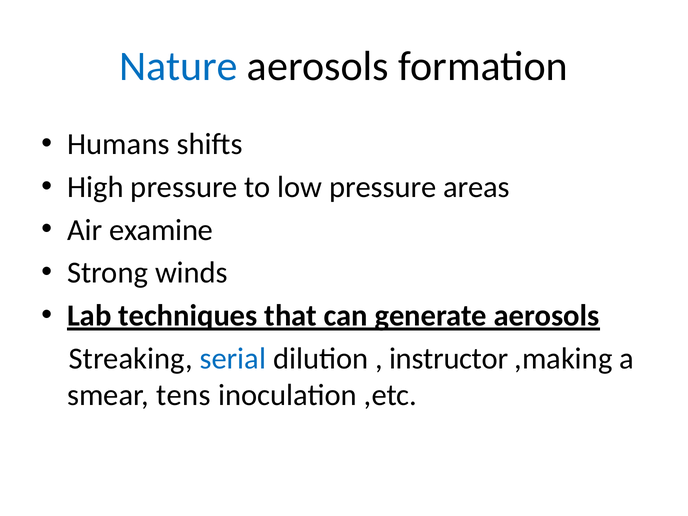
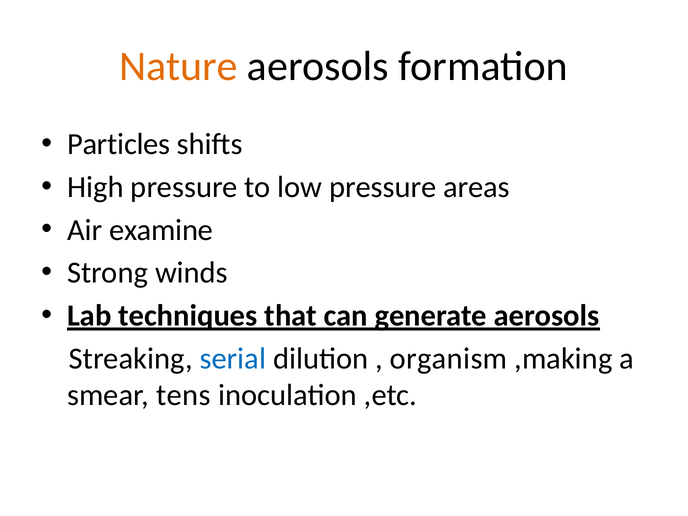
Nature colour: blue -> orange
Humans: Humans -> Particles
instructor: instructor -> organism
